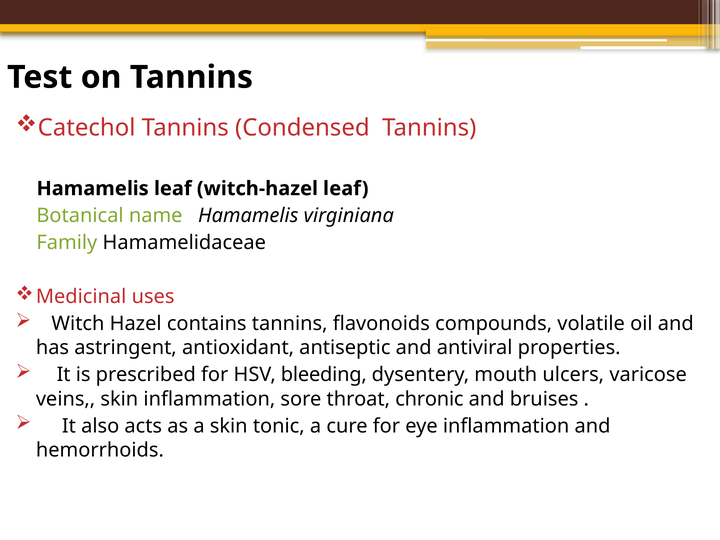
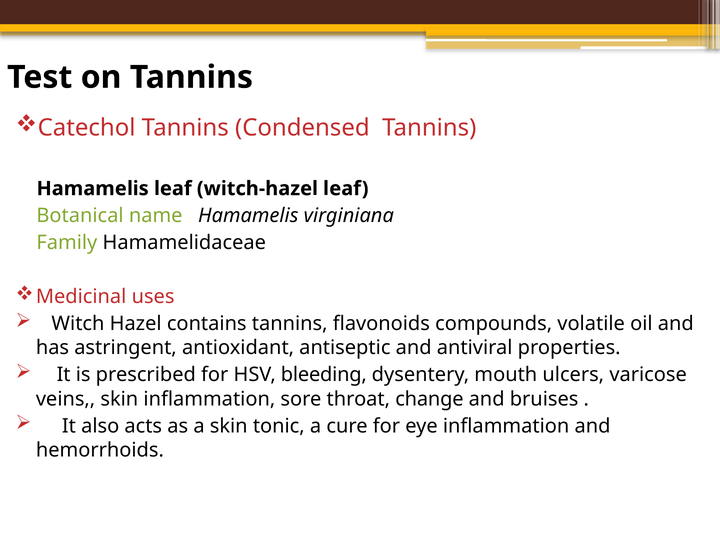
chronic: chronic -> change
